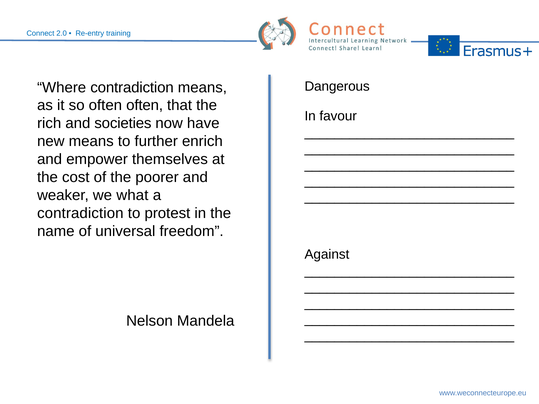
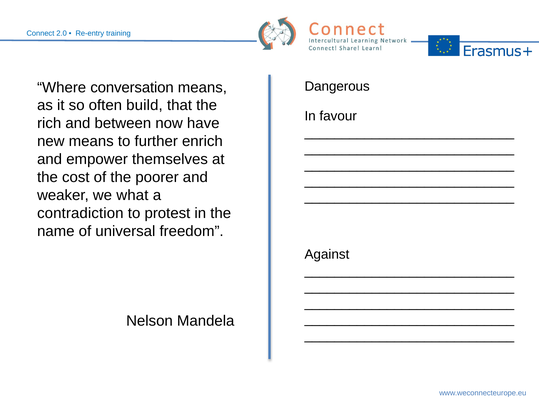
Where contradiction: contradiction -> conversation
often often: often -> build
societies: societies -> between
